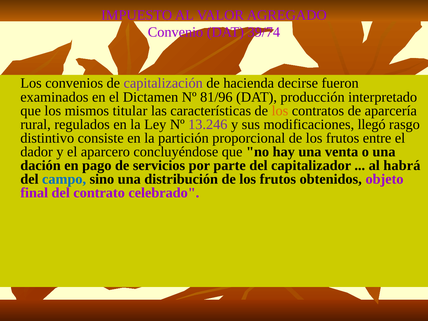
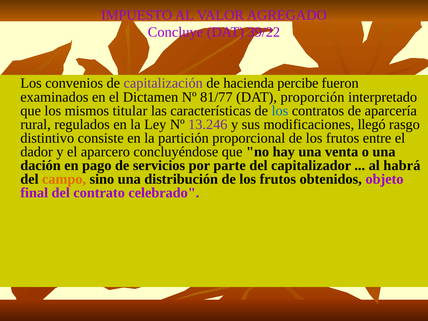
Convenio: Convenio -> Concluye
39/74: 39/74 -> 39/22
decirse: decirse -> percibe
81/96: 81/96 -> 81/77
producción: producción -> proporción
los at (280, 111) colour: orange -> blue
campo colour: blue -> orange
